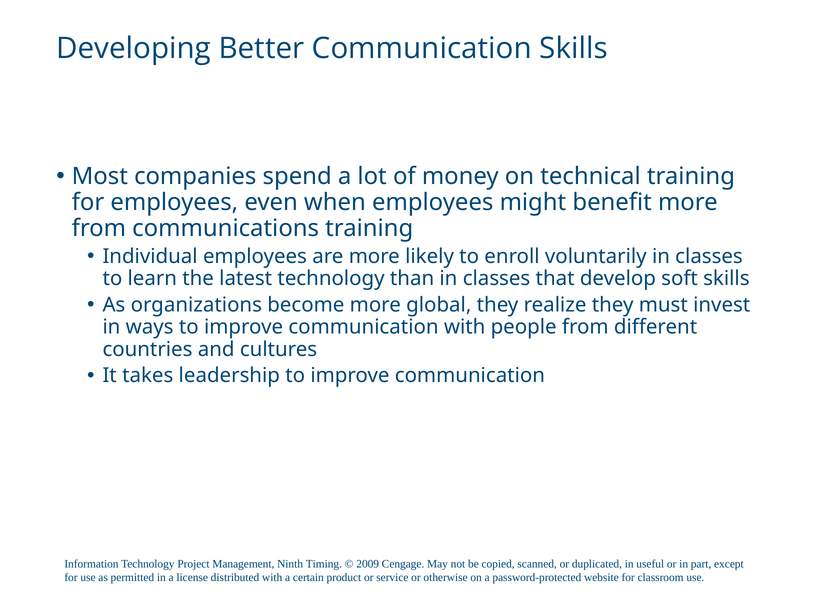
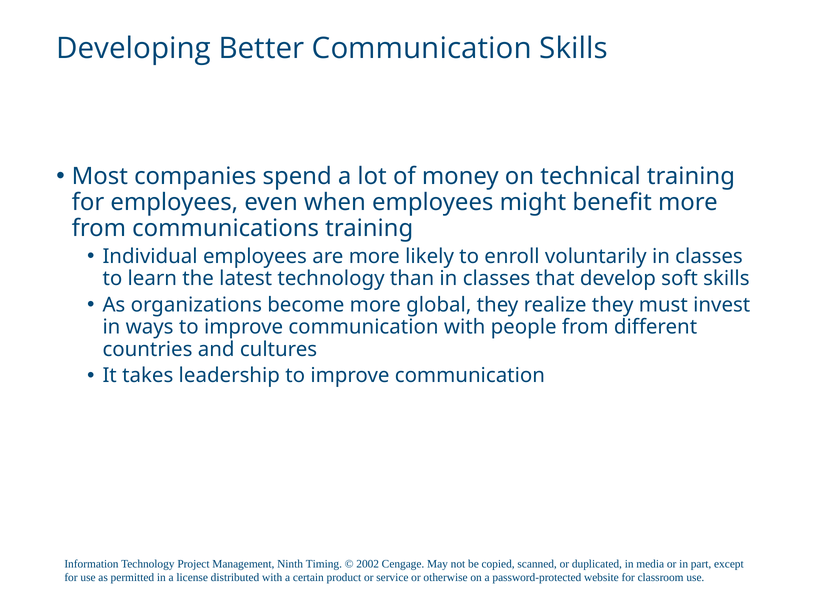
2009: 2009 -> 2002
useful: useful -> media
